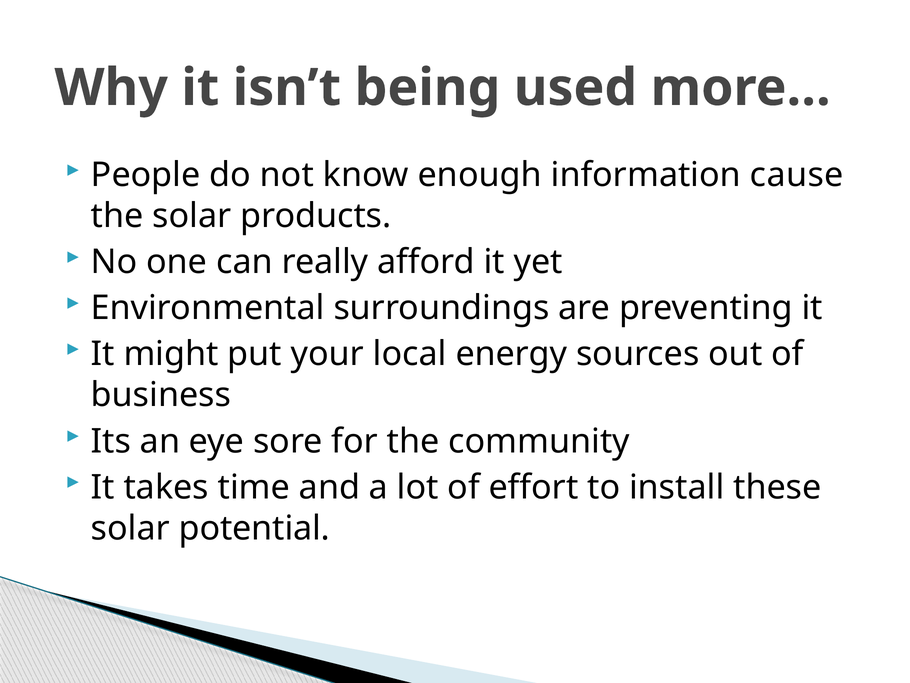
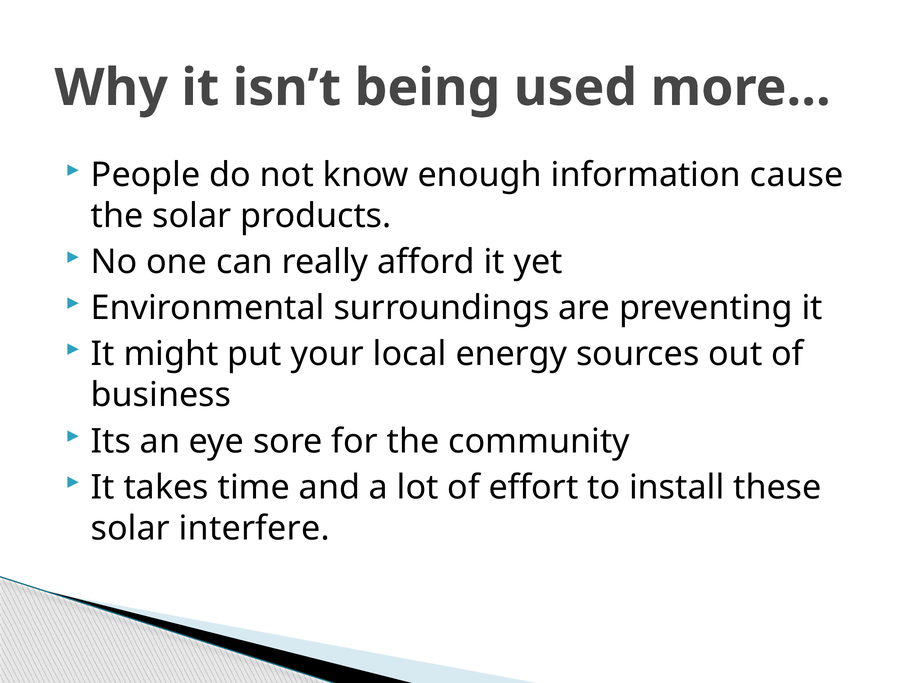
potential: potential -> interfere
